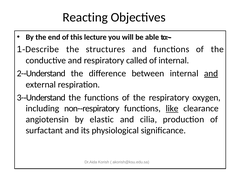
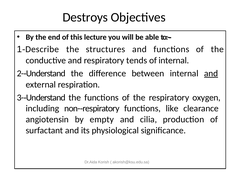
Reacting: Reacting -> Destroys
called: called -> tends
like underline: present -> none
elastic: elastic -> empty
